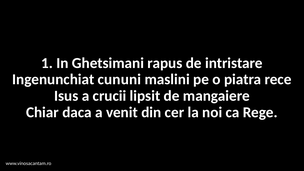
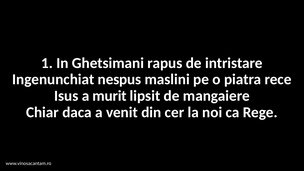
cununi: cununi -> nespus
crucii: crucii -> murit
